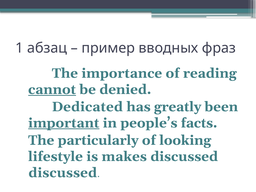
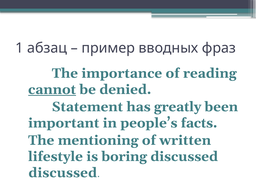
Dedicated: Dedicated -> Statement
important underline: present -> none
particularly: particularly -> mentioning
looking: looking -> written
makes: makes -> boring
